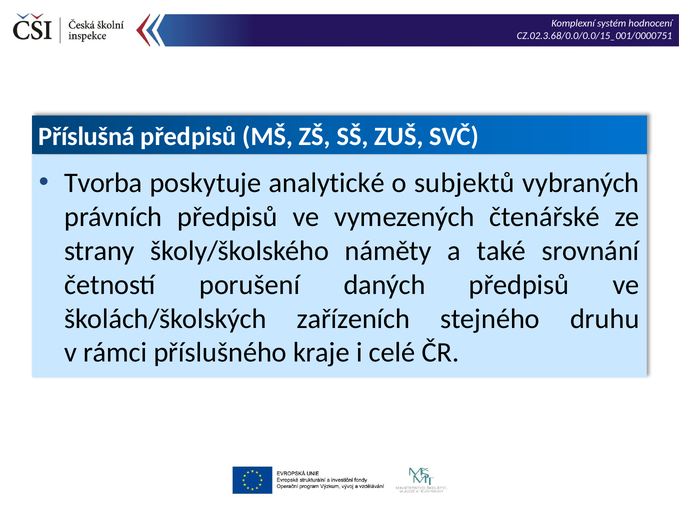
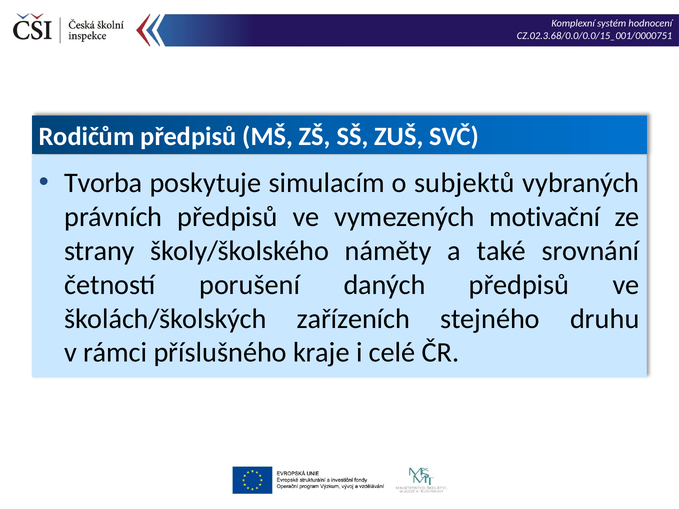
Příslušná: Příslušná -> Rodičům
analytické: analytické -> simulacím
čtenářské: čtenářské -> motivační
